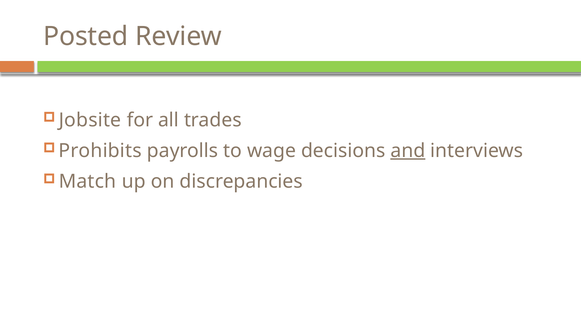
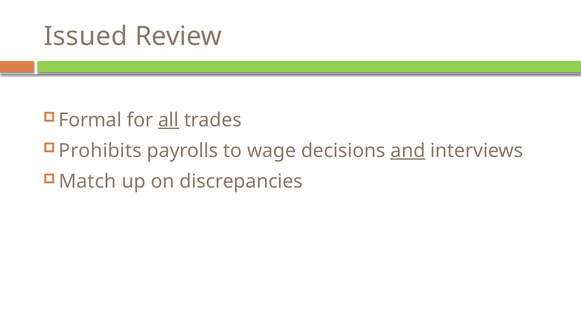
Posted: Posted -> Issued
Jobsite: Jobsite -> Formal
all underline: none -> present
